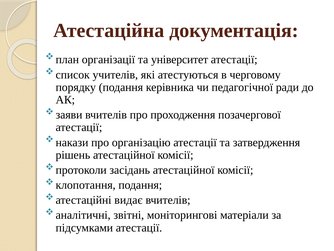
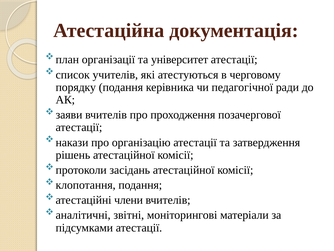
видає: видає -> члени
